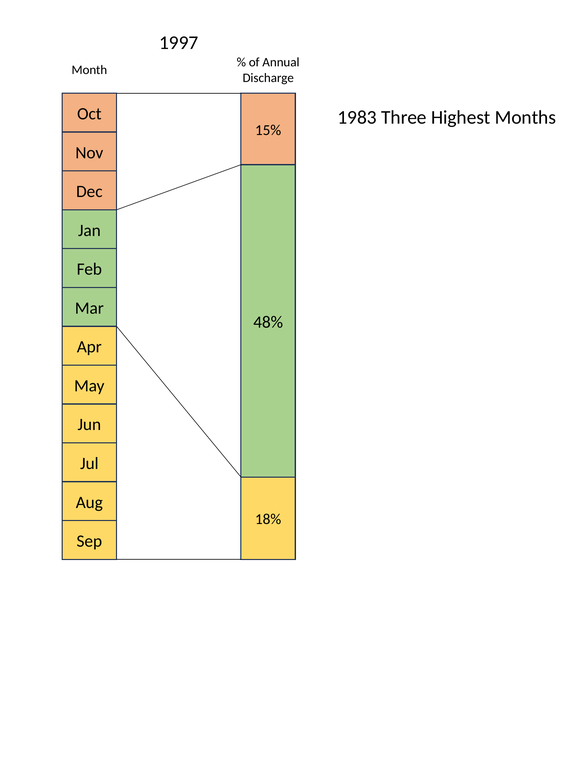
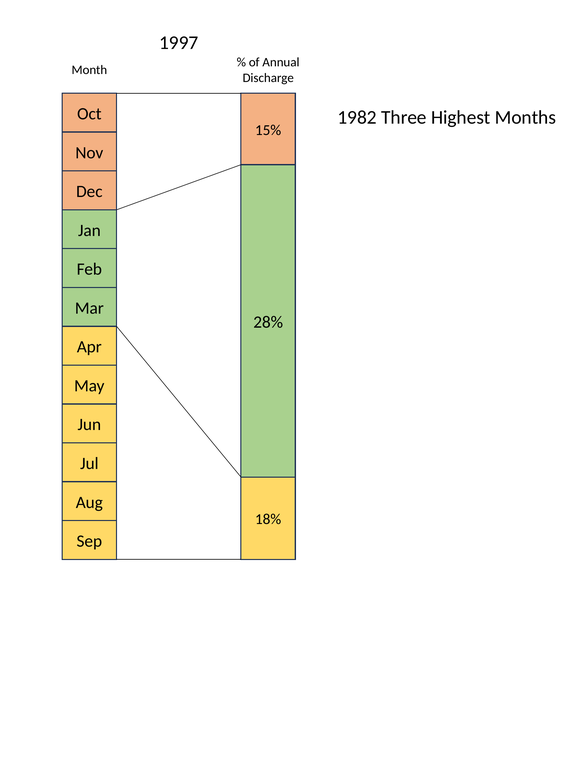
1983: 1983 -> 1982
48%: 48% -> 28%
